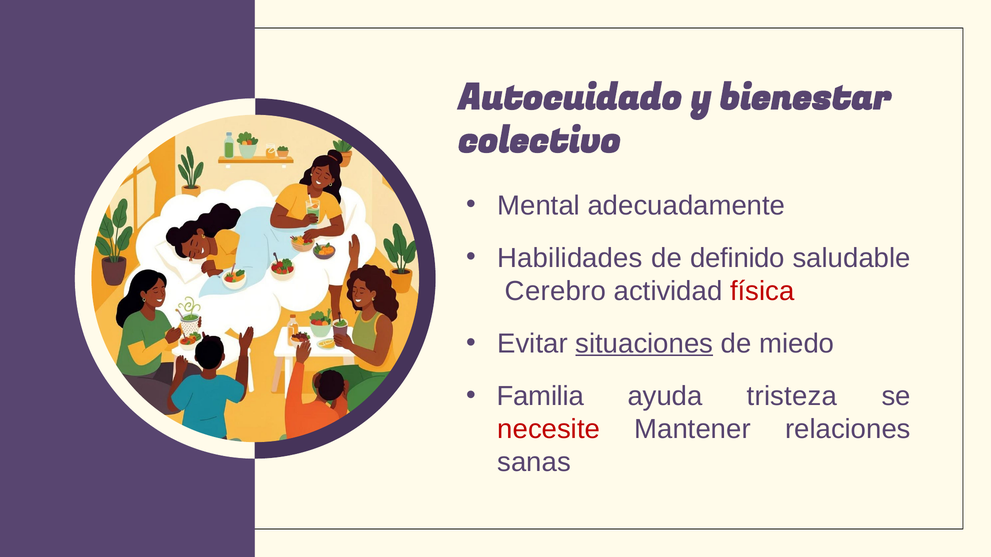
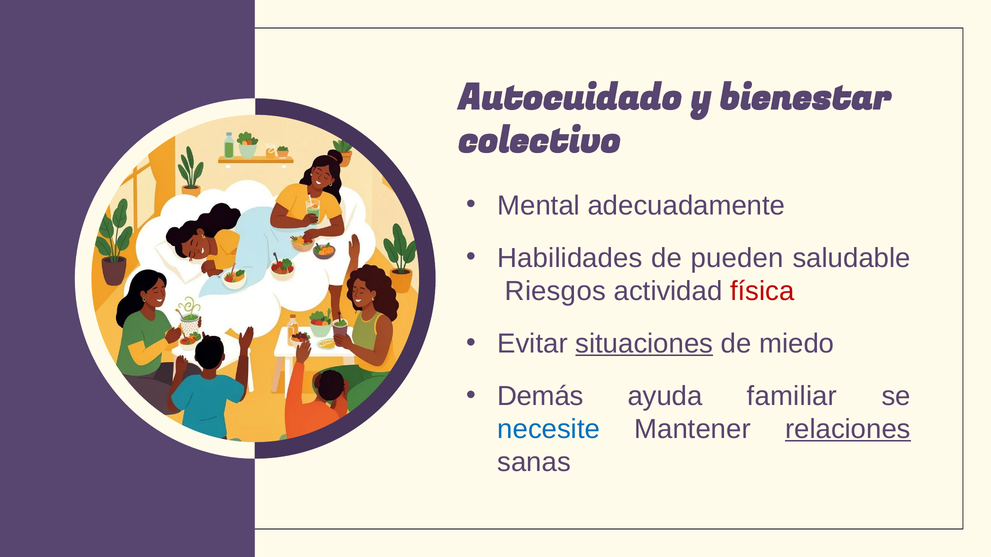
definido: definido -> pueden
Cerebro: Cerebro -> Riesgos
Familia: Familia -> Demás
tristeza: tristeza -> familiar
necesite colour: red -> blue
relaciones underline: none -> present
